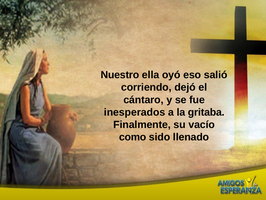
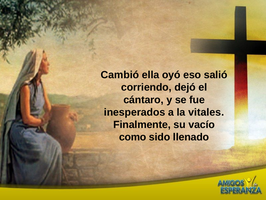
Nuestro: Nuestro -> Cambió
gritaba: gritaba -> vitales
